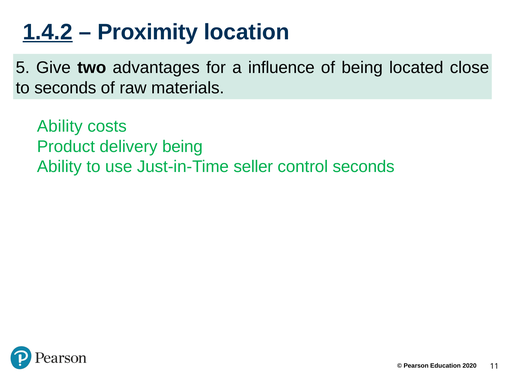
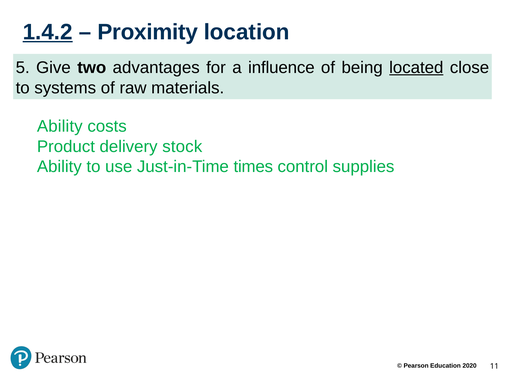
located underline: none -> present
to seconds: seconds -> systems
delivery being: being -> stock
seller: seller -> times
control seconds: seconds -> supplies
